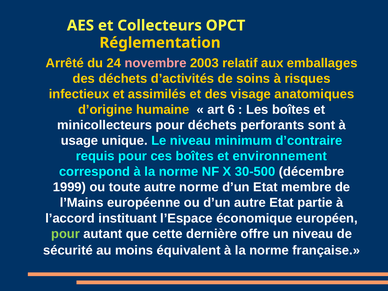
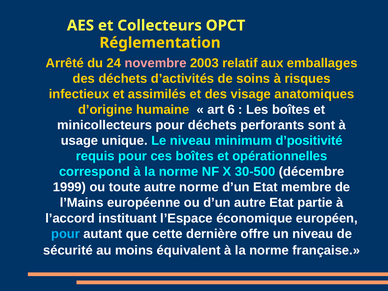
d’contraire: d’contraire -> d’positivité
environnement: environnement -> opérationnelles
pour at (65, 234) colour: light green -> light blue
